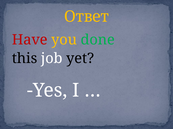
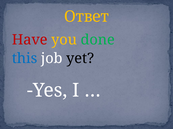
this colour: black -> blue
